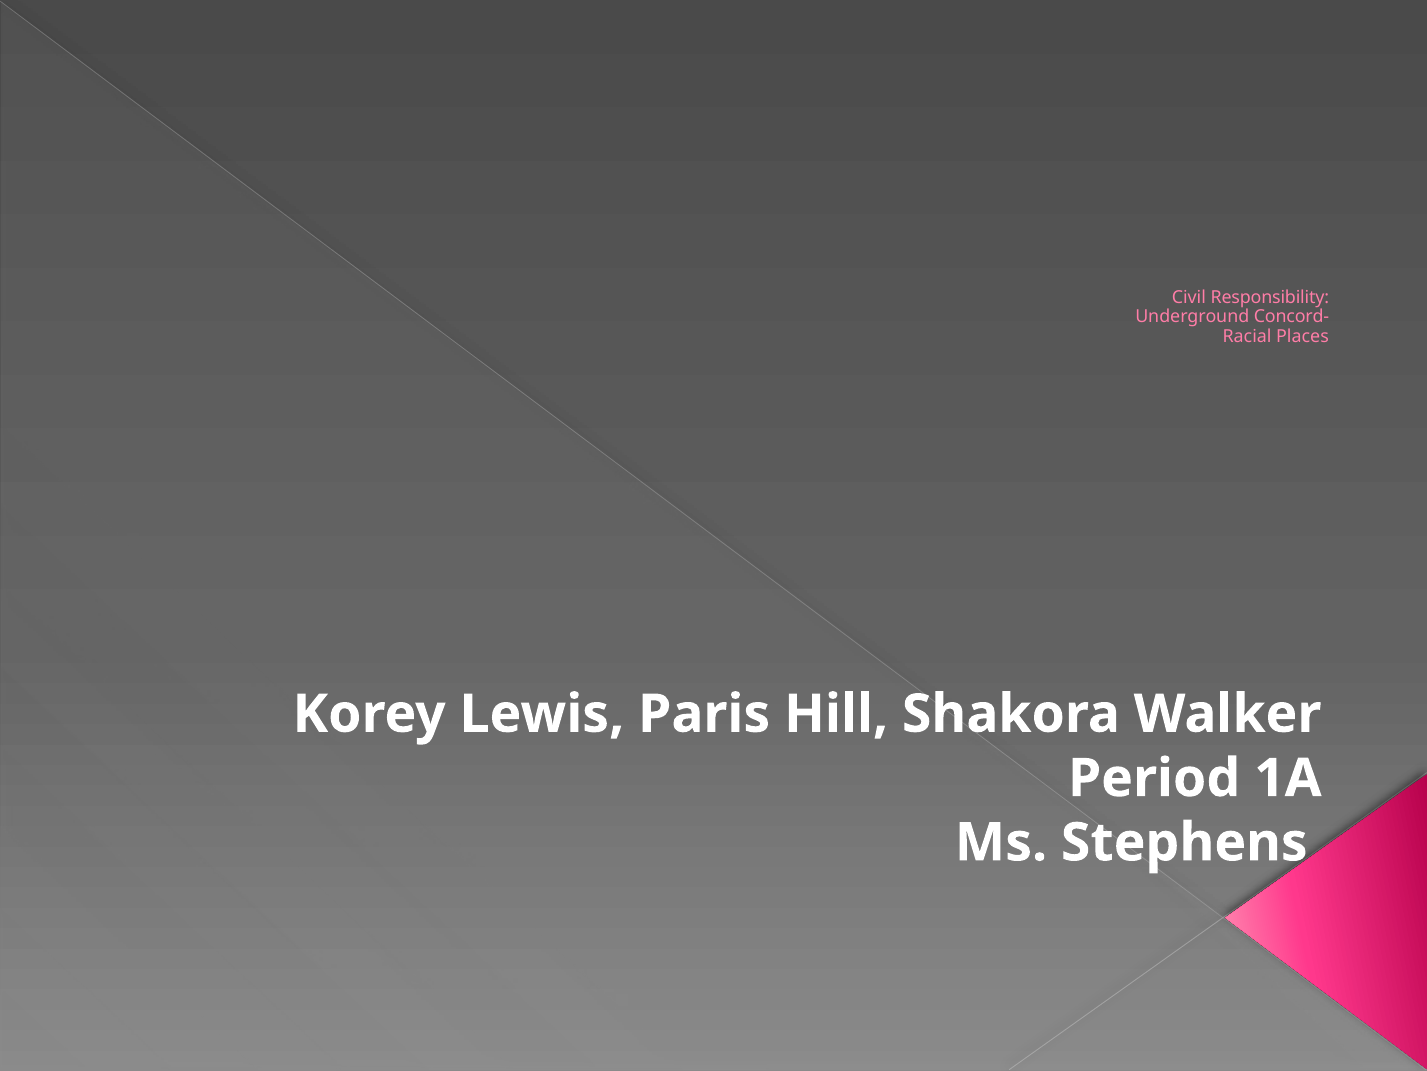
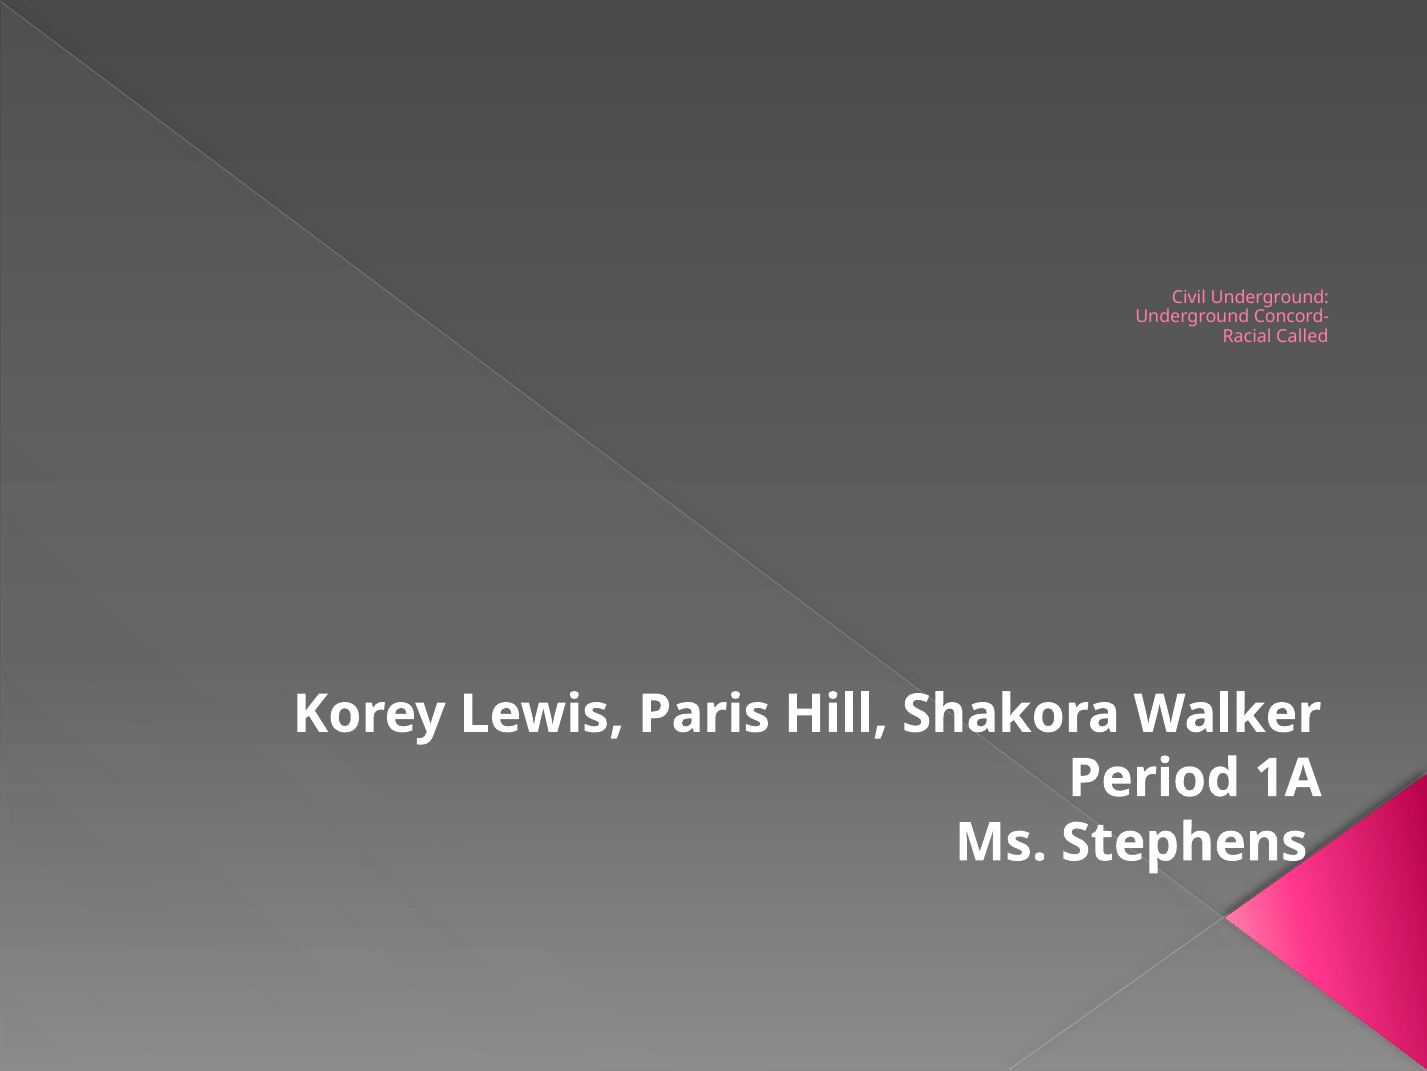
Civil Responsibility: Responsibility -> Underground
Places: Places -> Called
